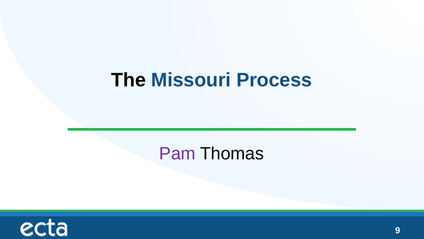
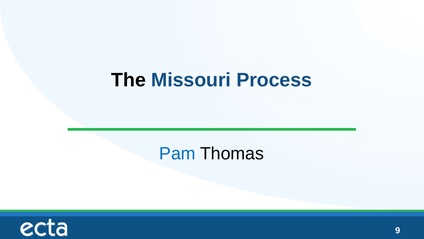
Pam colour: purple -> blue
